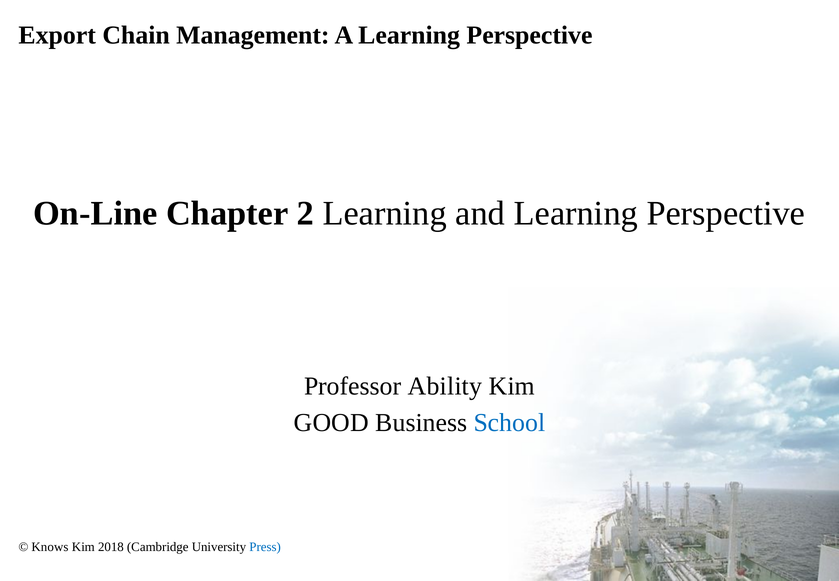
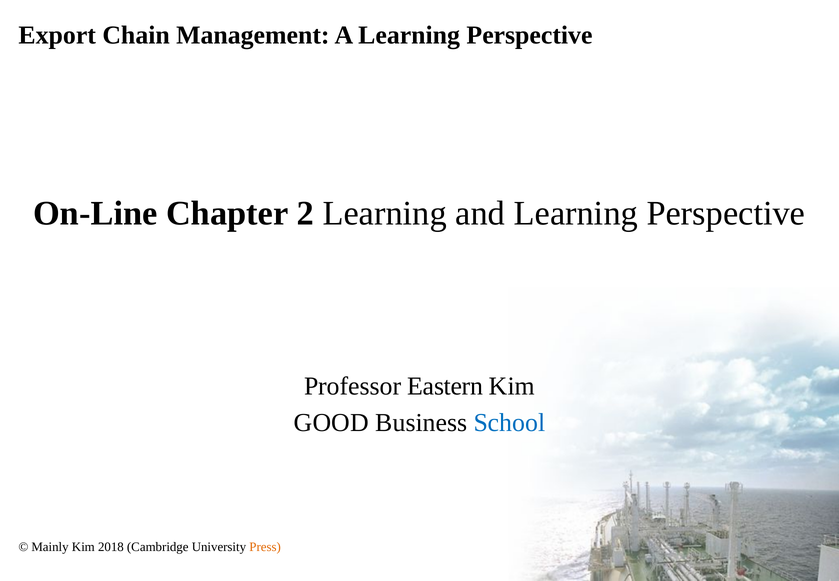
Ability: Ability -> Eastern
Knows: Knows -> Mainly
Press colour: blue -> orange
